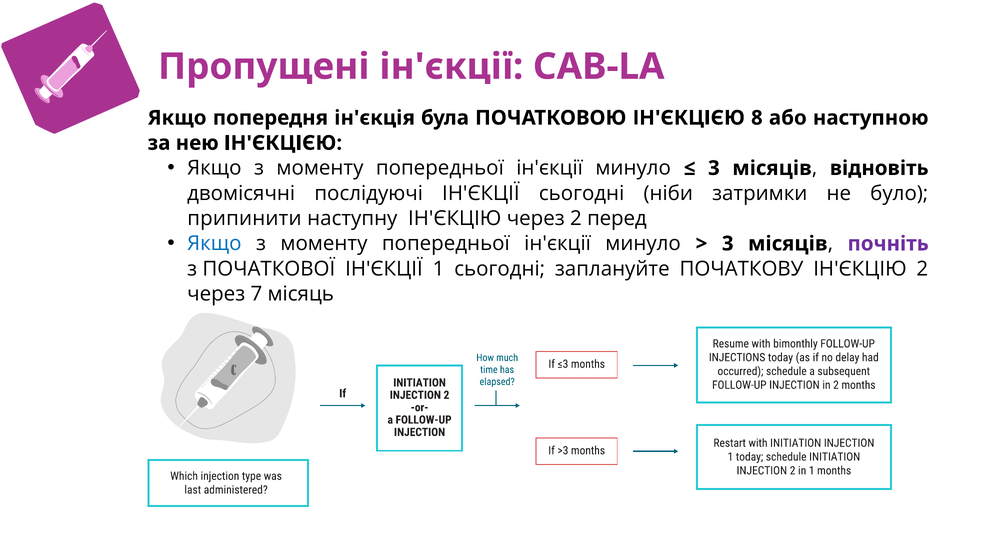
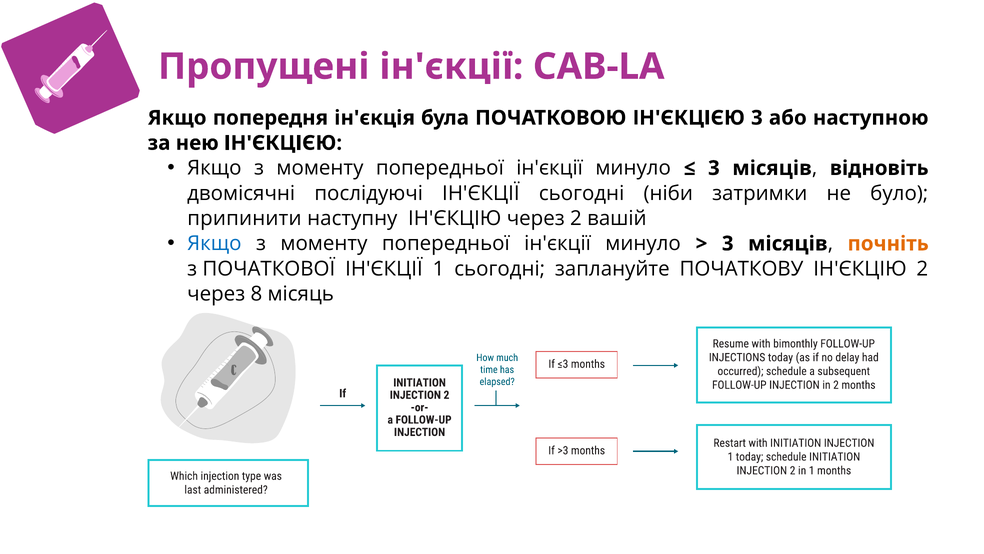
ІН'ЄКЦІЄЮ 8: 8 -> 3
перед: перед -> вашій
почніть colour: purple -> orange
7: 7 -> 8
